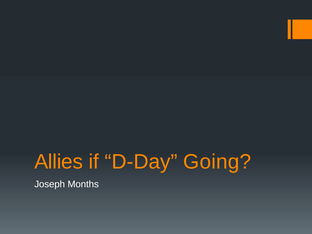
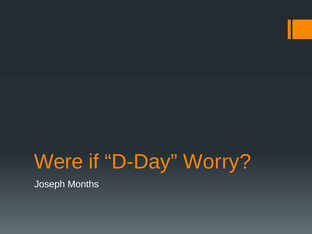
Allies: Allies -> Were
Going: Going -> Worry
